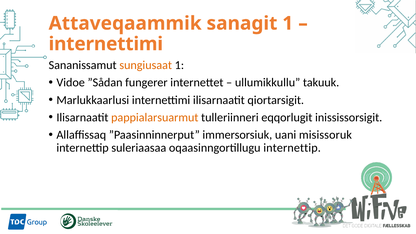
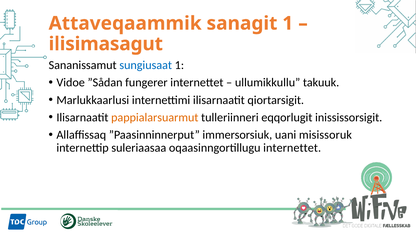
internettimi at (106, 44): internettimi -> ilisimasagut
sungiusaat colour: orange -> blue
oqaasinngortillugu internettip: internettip -> internettet
